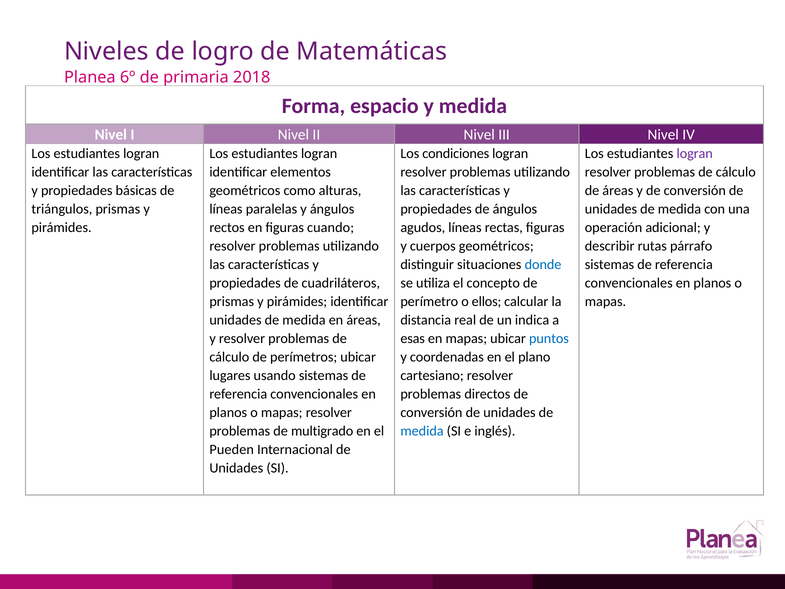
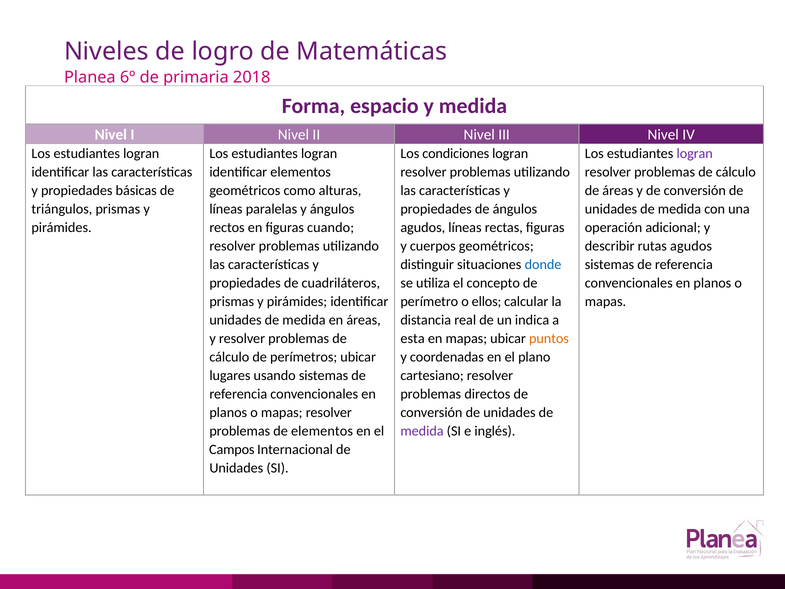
rutas párrafo: párrafo -> agudos
esas: esas -> esta
puntos colour: blue -> orange
de multigrado: multigrado -> elementos
medida at (422, 431) colour: blue -> purple
Pueden: Pueden -> Campos
